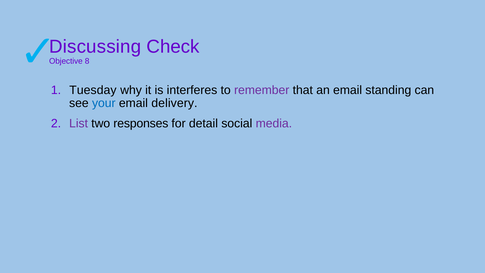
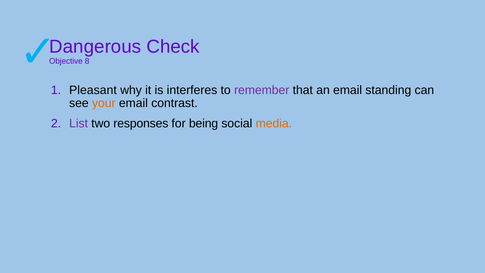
Discussing: Discussing -> Dangerous
Tuesday: Tuesday -> Pleasant
your colour: blue -> orange
delivery: delivery -> contrast
detail: detail -> being
media colour: purple -> orange
